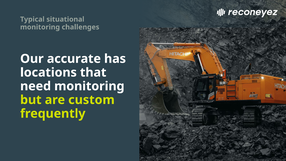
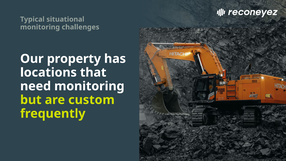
accurate: accurate -> property
